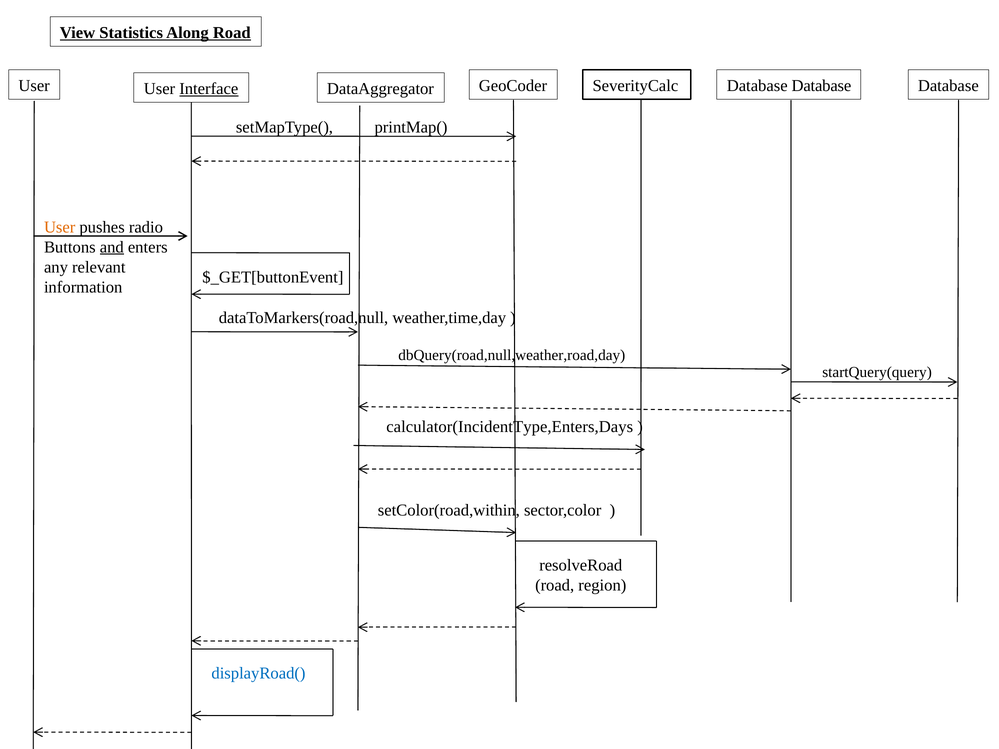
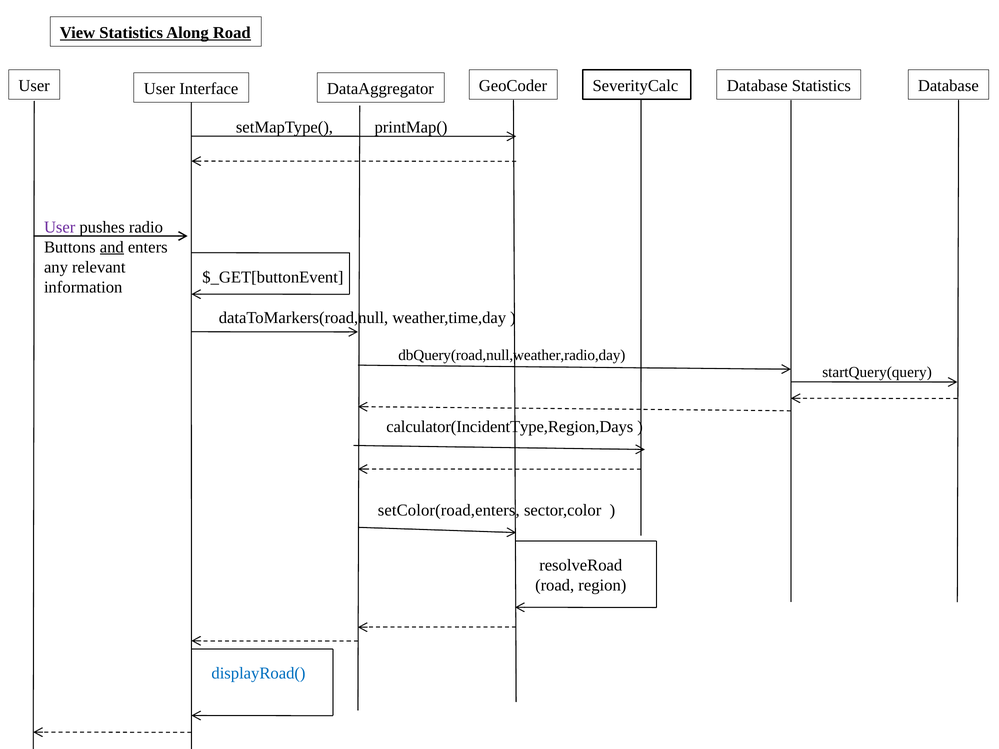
Interface underline: present -> none
Database at (821, 86): Database -> Statistics
User at (60, 227) colour: orange -> purple
dbQuery(road,null,weather,road,day: dbQuery(road,null,weather,road,day -> dbQuery(road,null,weather,radio,day
calculator(IncidentType,Enters,Days: calculator(IncidentType,Enters,Days -> calculator(IncidentType,Region,Days
setColor(road,within: setColor(road,within -> setColor(road,enters
